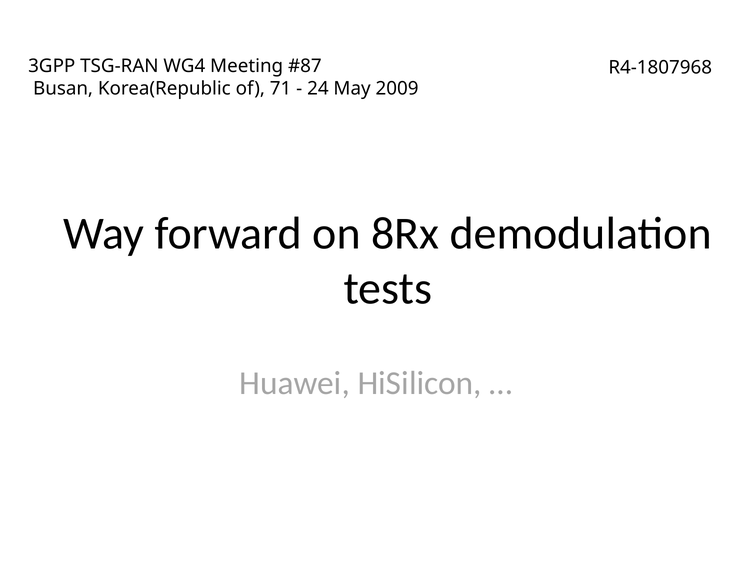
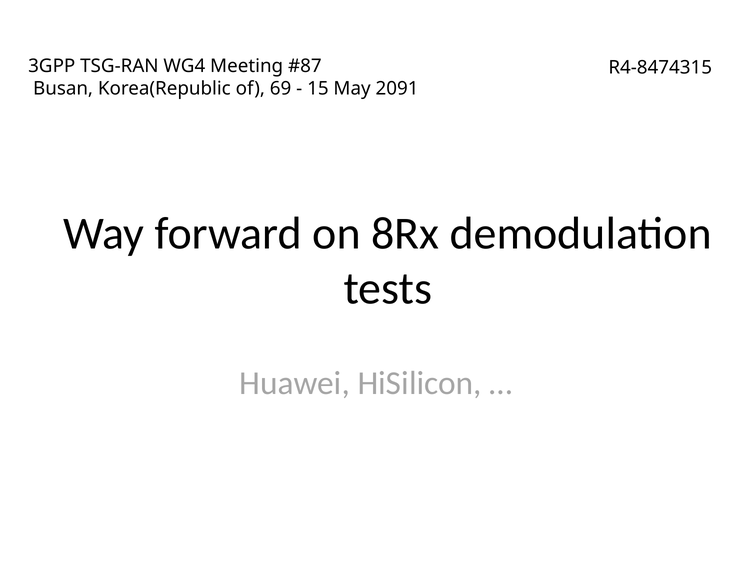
R4-1807968: R4-1807968 -> R4-8474315
71: 71 -> 69
24: 24 -> 15
2009: 2009 -> 2091
